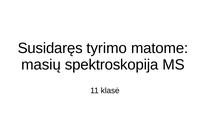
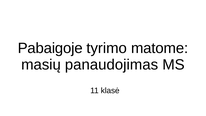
Susidaręs: Susidaręs -> Pabaigoje
spektroskopija: spektroskopija -> panaudojimas
